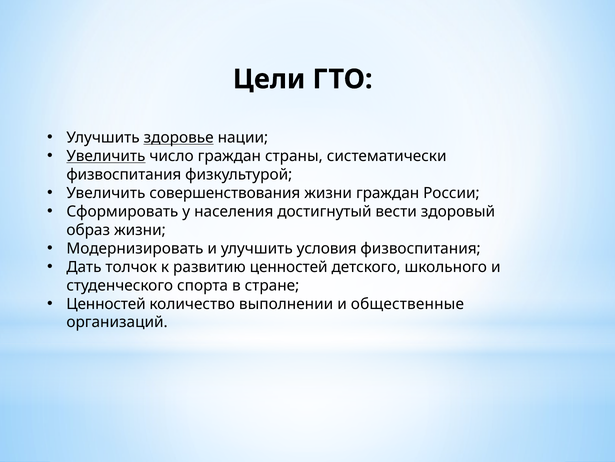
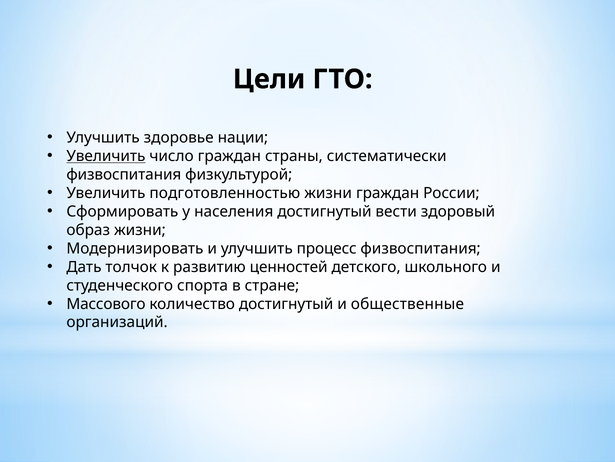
здоровье underline: present -> none
совершенствования: совершенствования -> подготовленностью
условия: условия -> процесс
Ценностей at (106, 303): Ценностей -> Массового
количество выполнении: выполнении -> достигнутый
